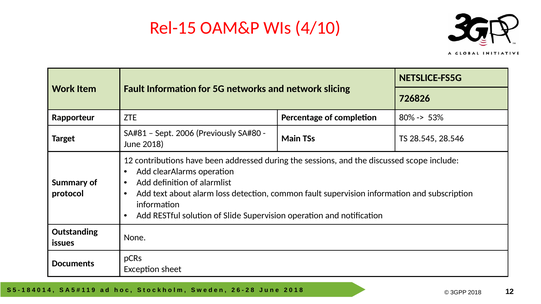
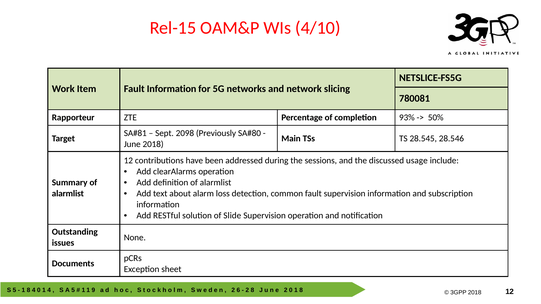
726826: 726826 -> 780081
80%: 80% -> 93%
53%: 53% -> 50%
2006: 2006 -> 2098
scope: scope -> usage
protocol at (68, 194): protocol -> alarmlist
